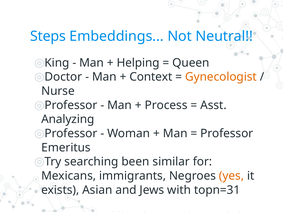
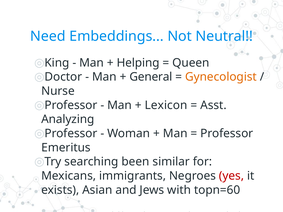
Steps: Steps -> Need
Context: Context -> General
Process: Process -> Lexicon
yes colour: orange -> red
topn=31: topn=31 -> topn=60
